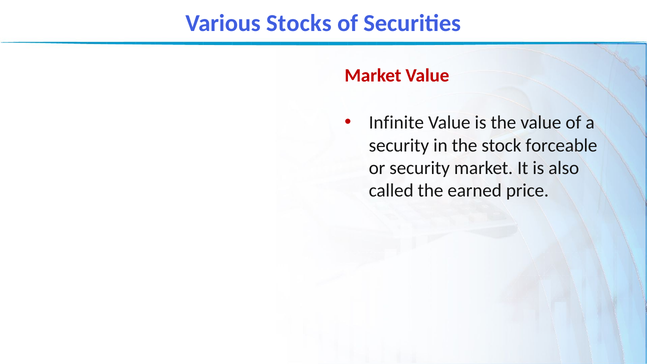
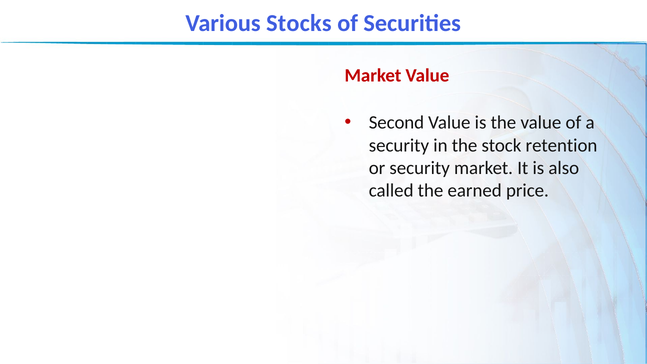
Infinite: Infinite -> Second
forceable: forceable -> retention
